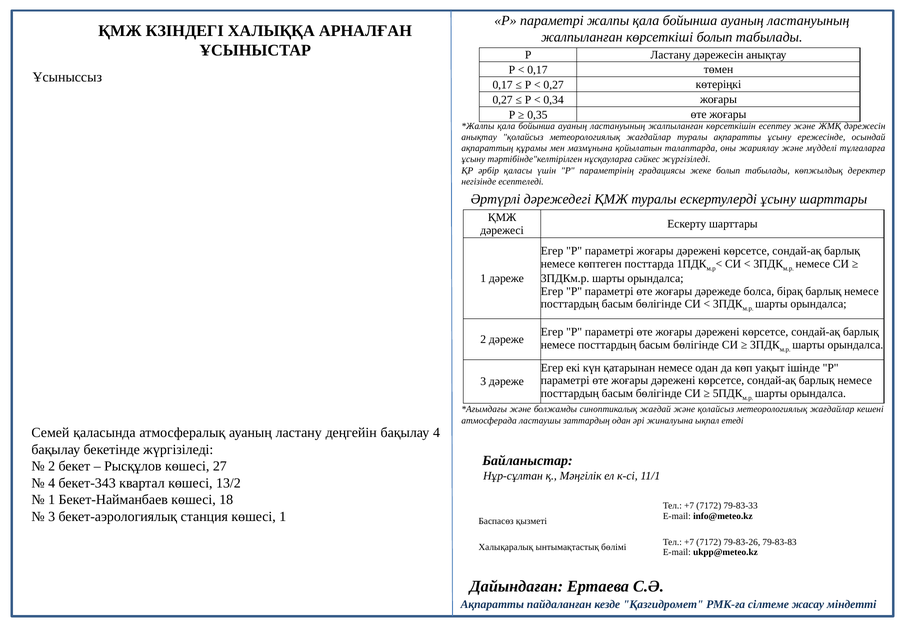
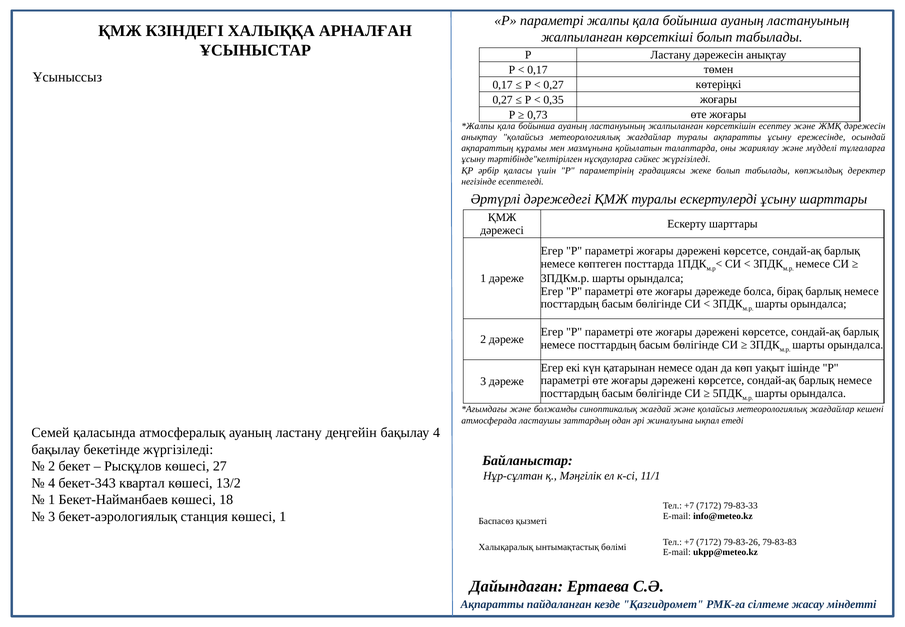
0,34: 0,34 -> 0,35
0,35: 0,35 -> 0,73
